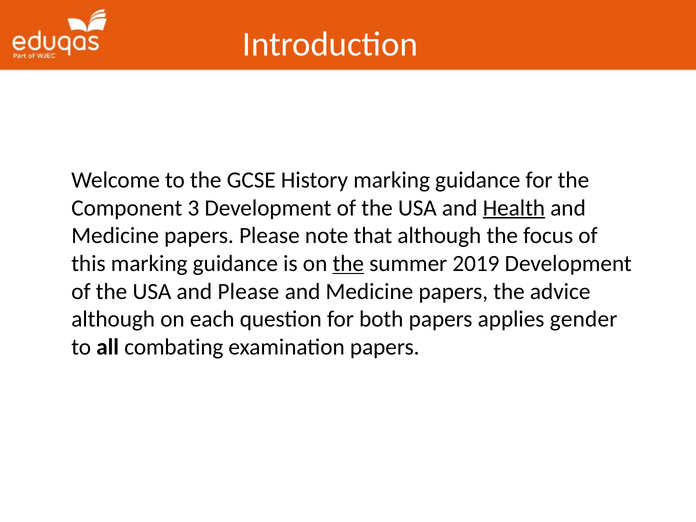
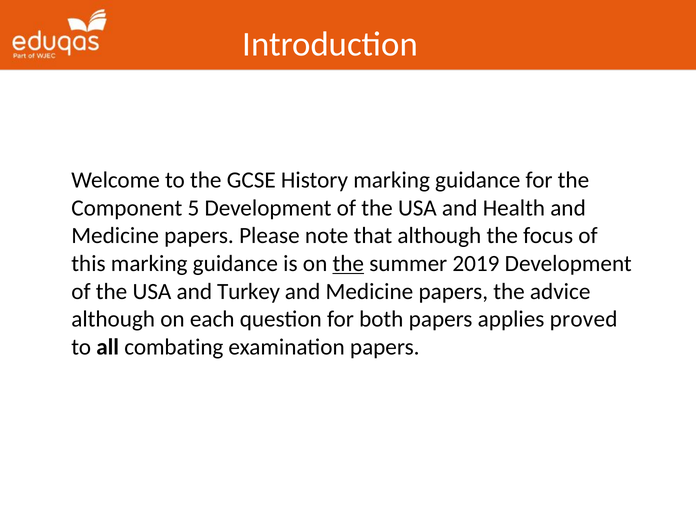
3: 3 -> 5
Health underline: present -> none
and Please: Please -> Turkey
gender: gender -> proved
